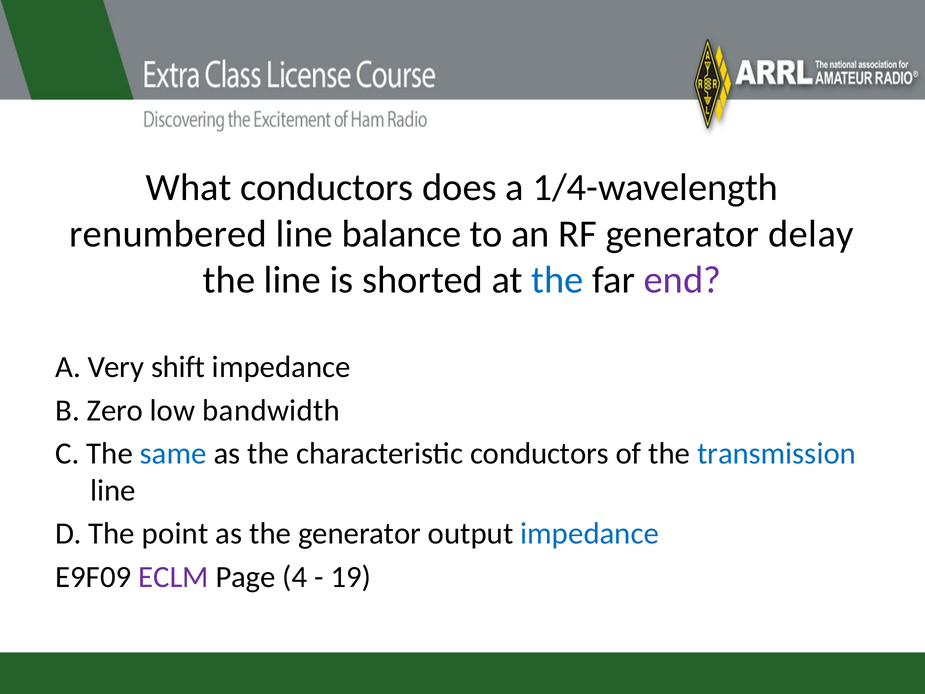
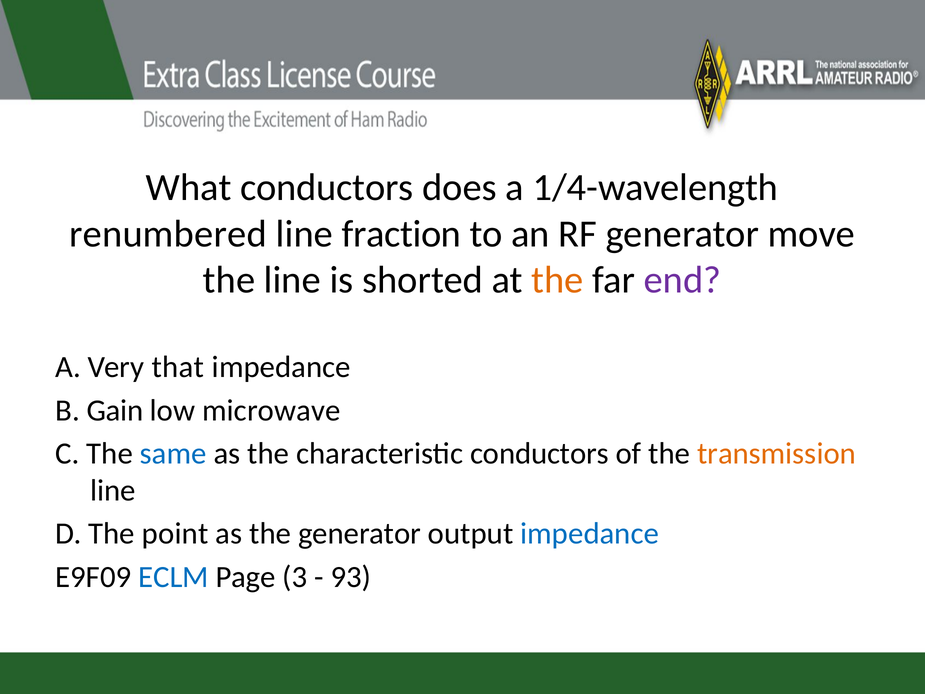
balance: balance -> fraction
delay: delay -> move
the at (557, 280) colour: blue -> orange
shift: shift -> that
Zero: Zero -> Gain
bandwidth: bandwidth -> microwave
transmission colour: blue -> orange
ECLM colour: purple -> blue
4: 4 -> 3
19: 19 -> 93
